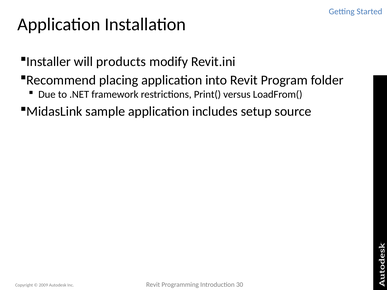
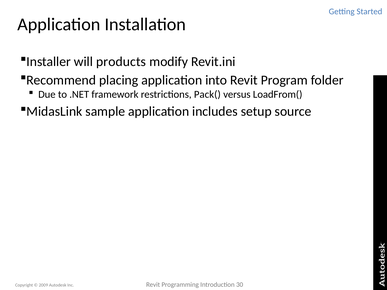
Print(: Print( -> Pack(
